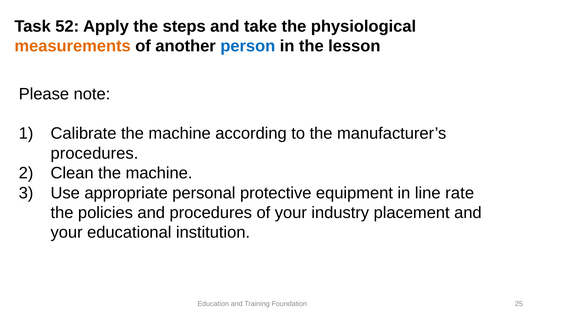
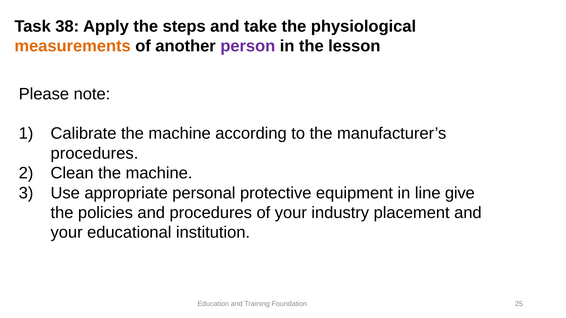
52: 52 -> 38
person colour: blue -> purple
rate: rate -> give
